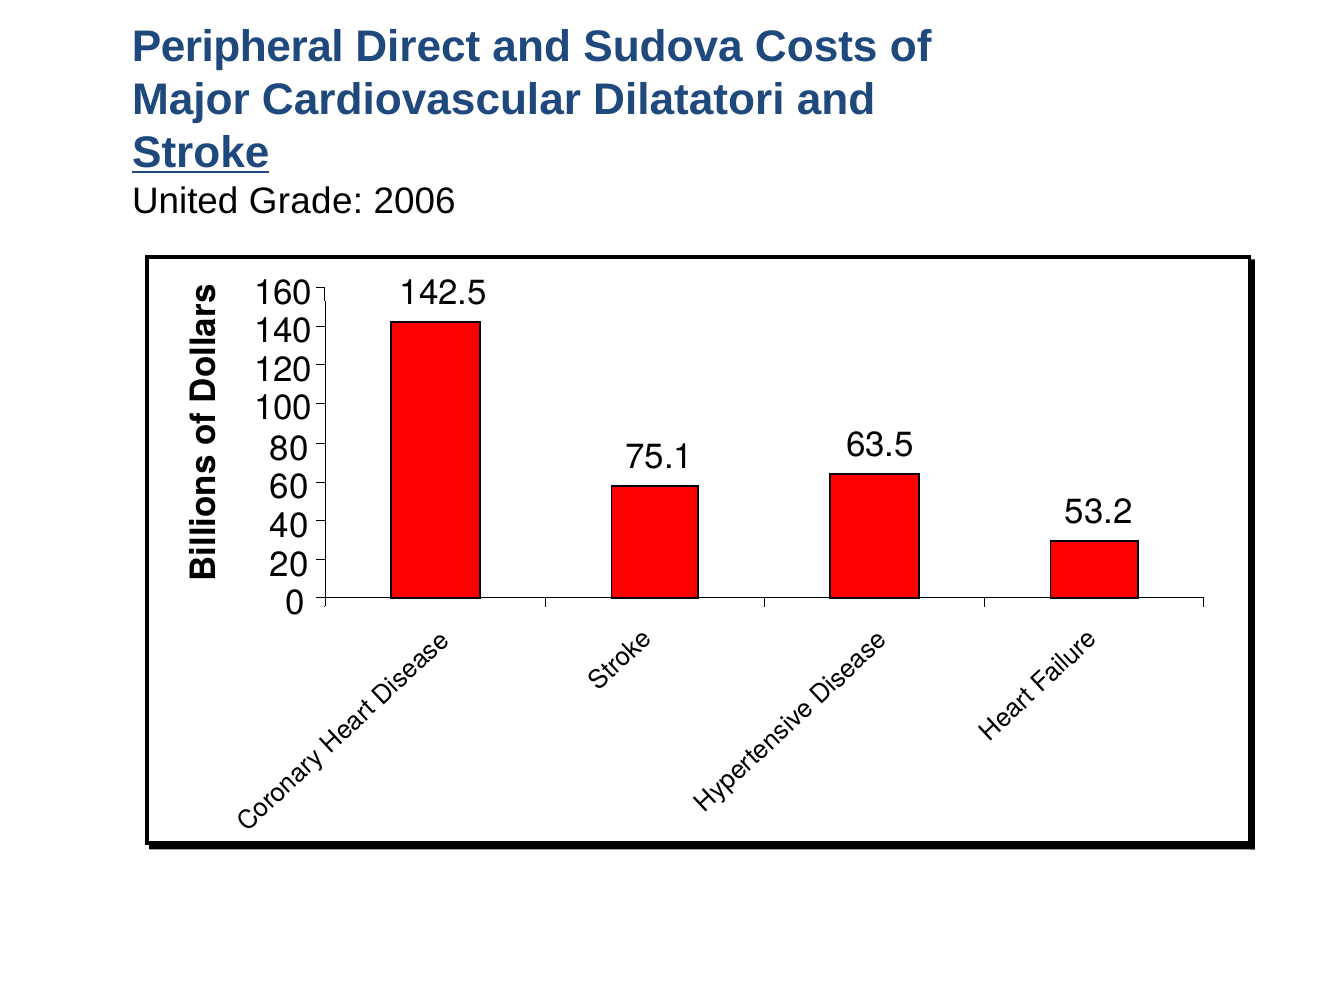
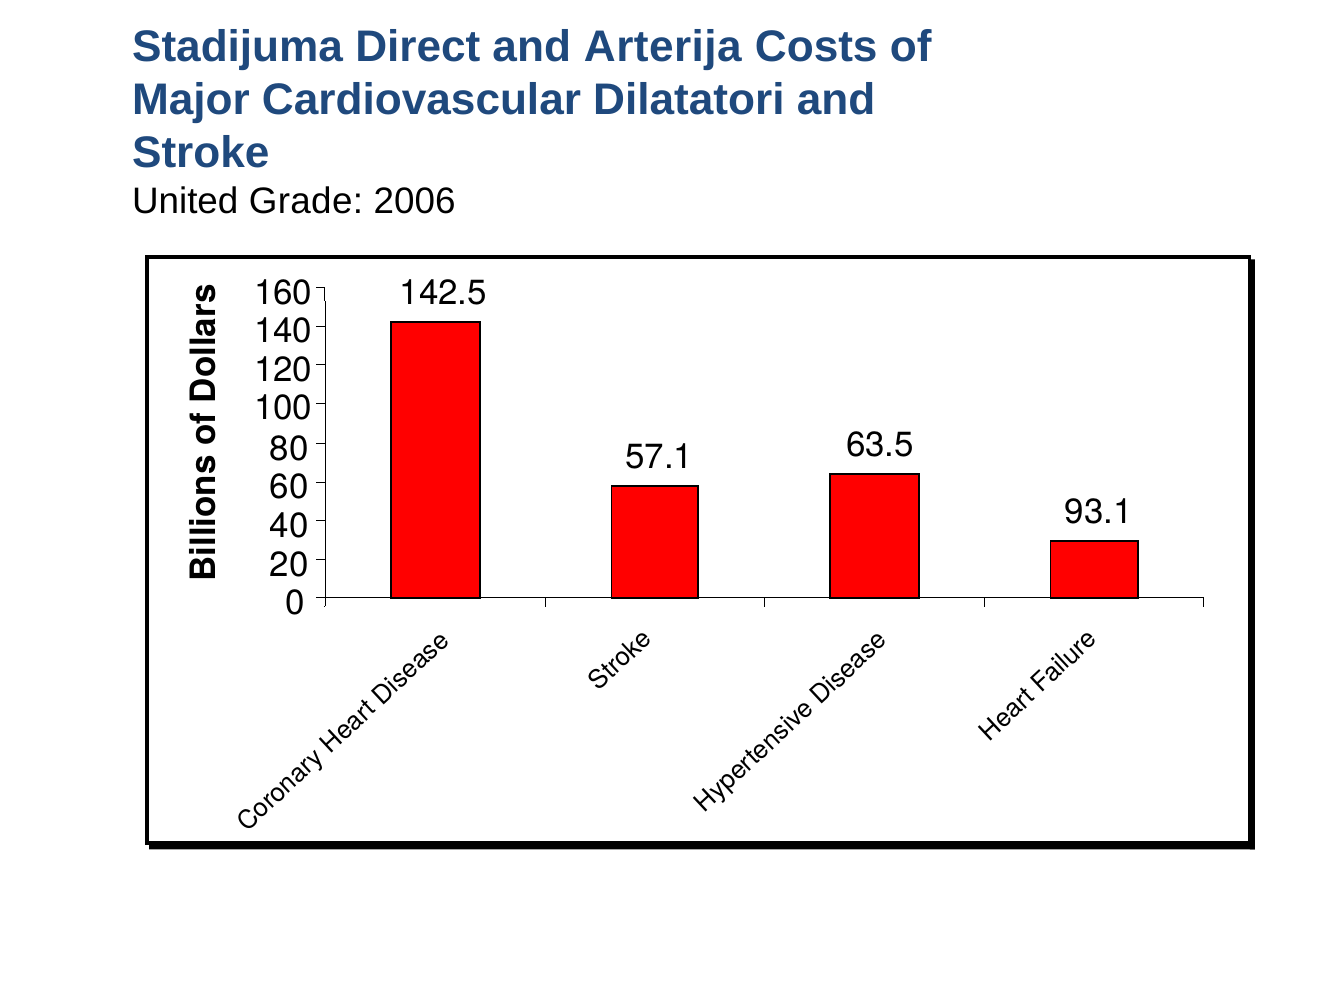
Peripheral: Peripheral -> Stadijuma
Sudova: Sudova -> Arterija
Stroke underline: present -> none
75.1: 75.1 -> 57.1
53.2: 53.2 -> 93.1
